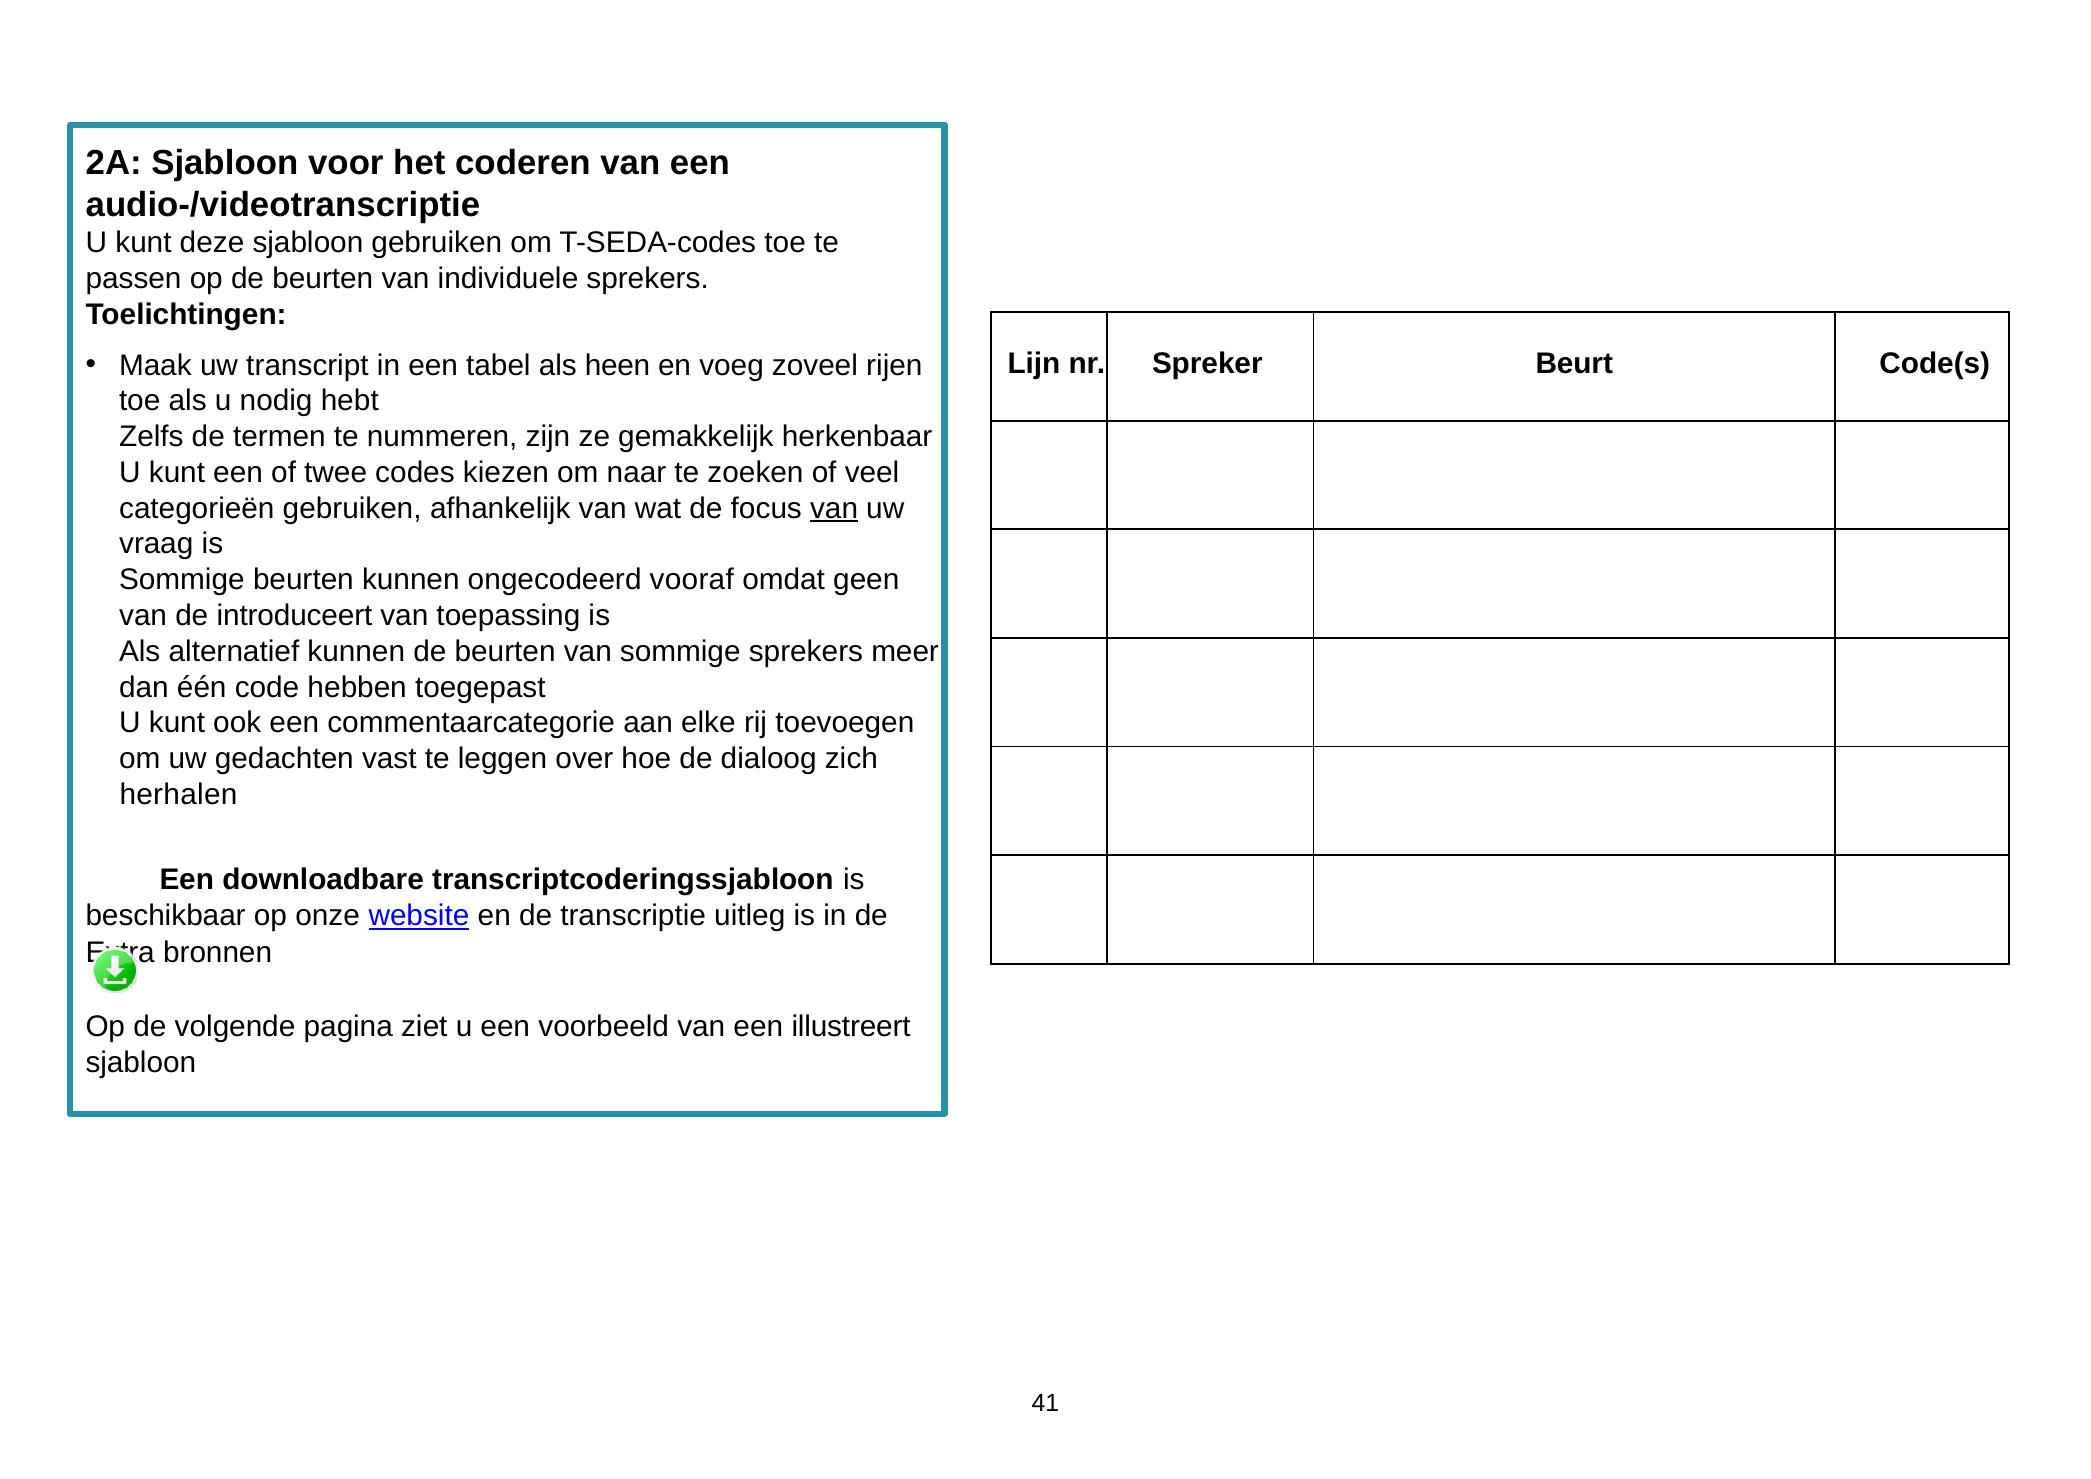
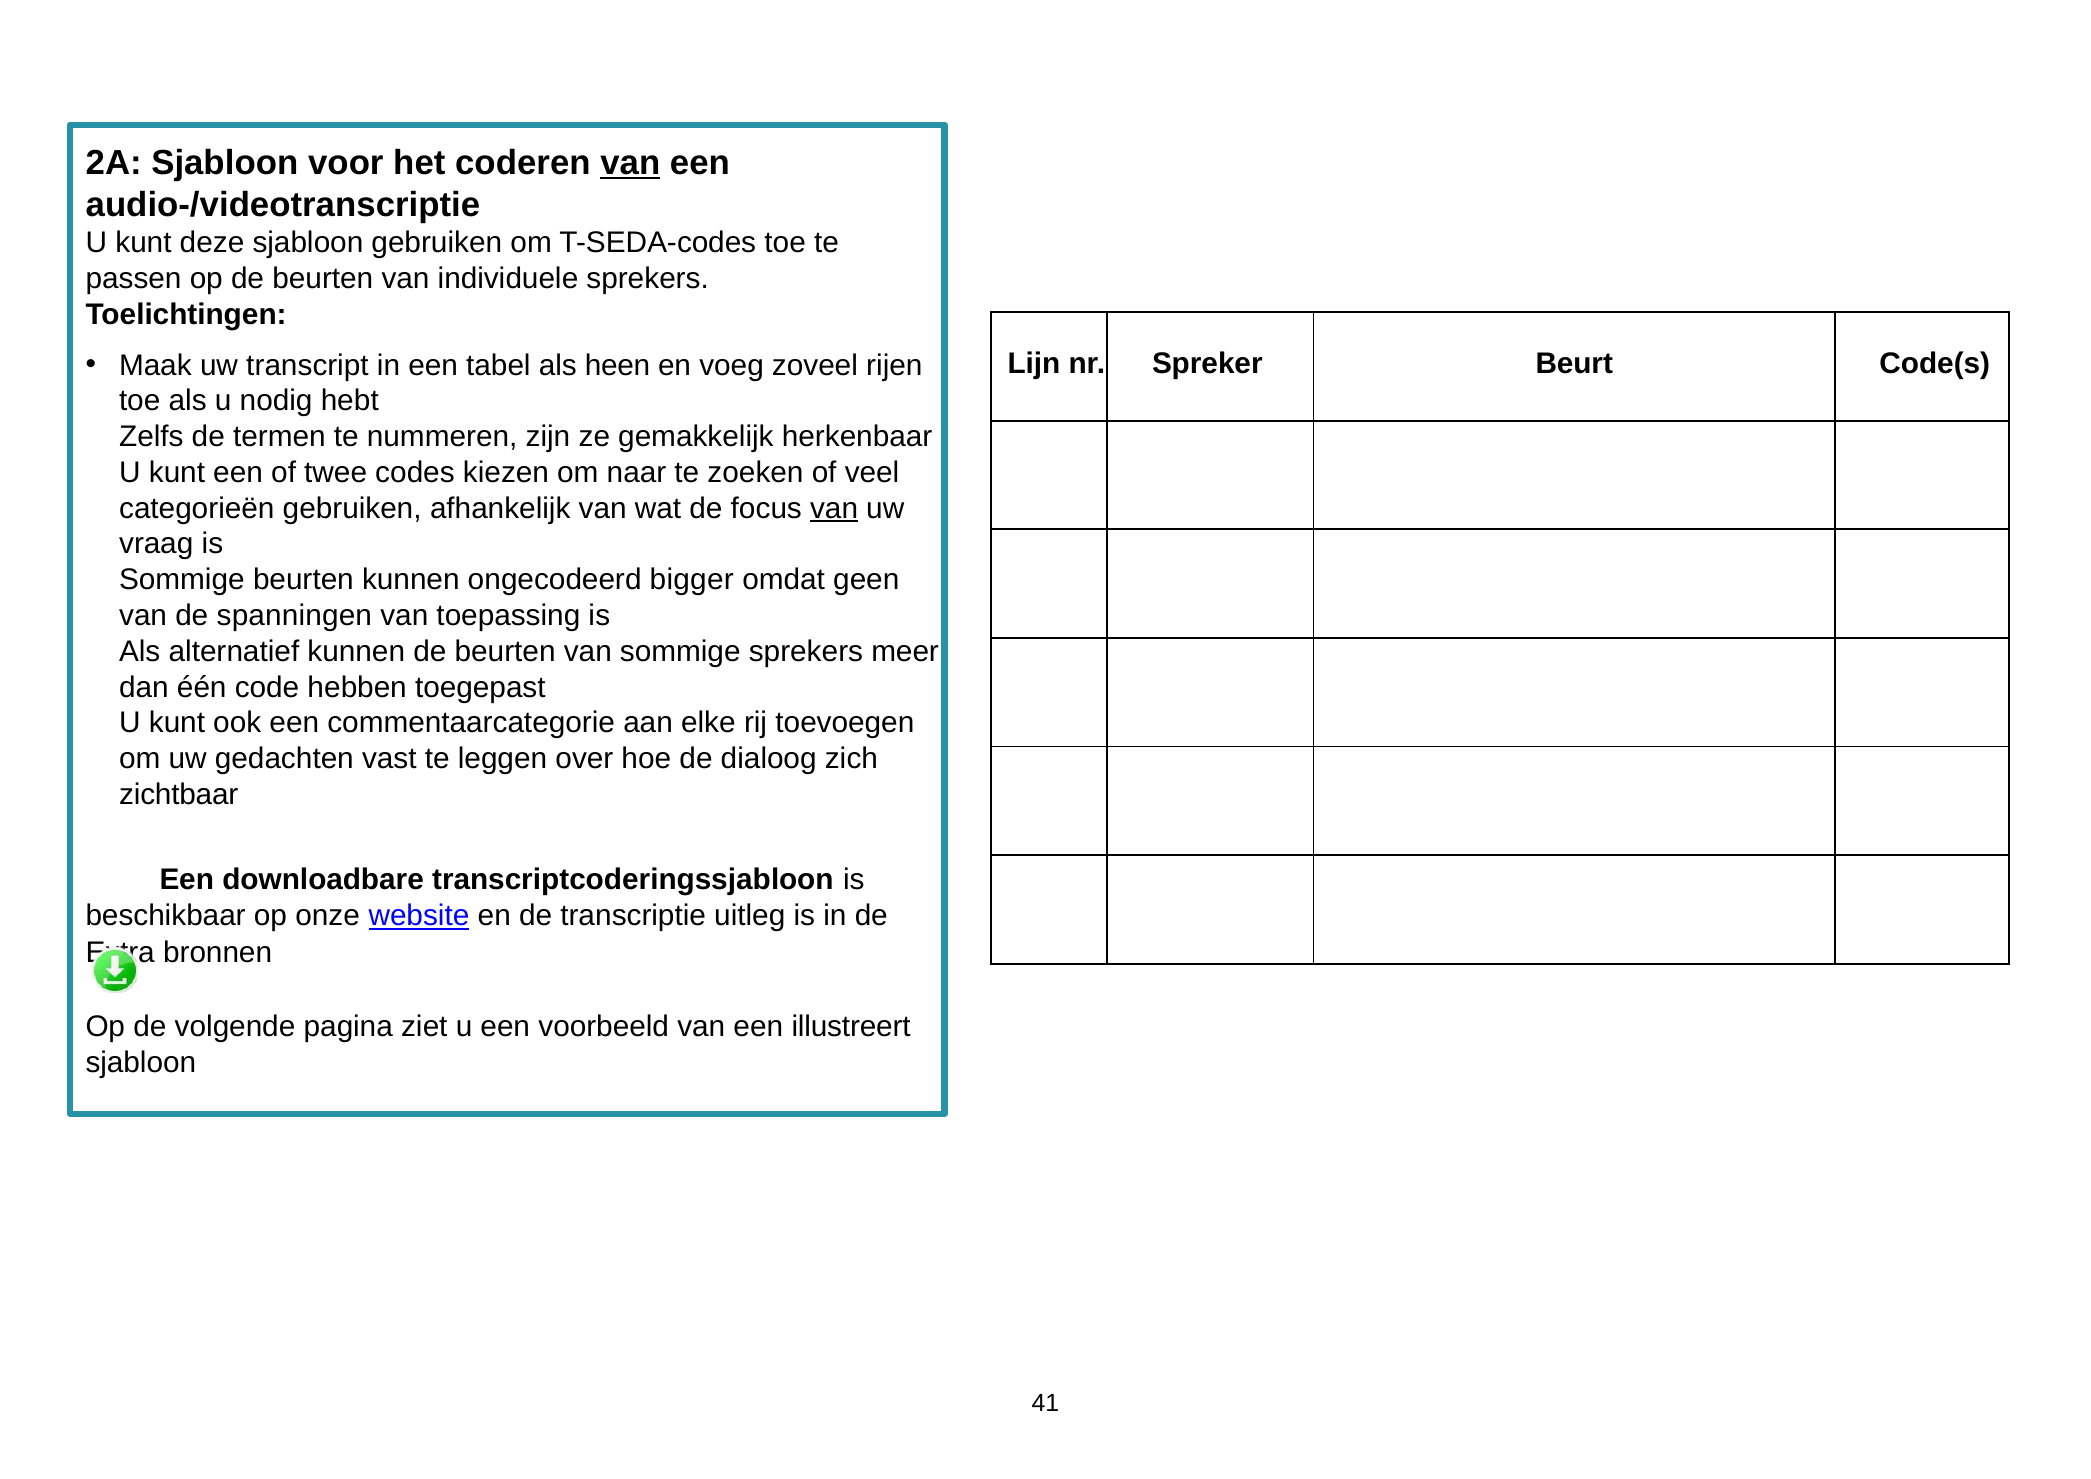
van at (630, 163) underline: none -> present
vooraf: vooraf -> bigger
introduceert: introduceert -> spanningen
herhalen: herhalen -> zichtbaar
